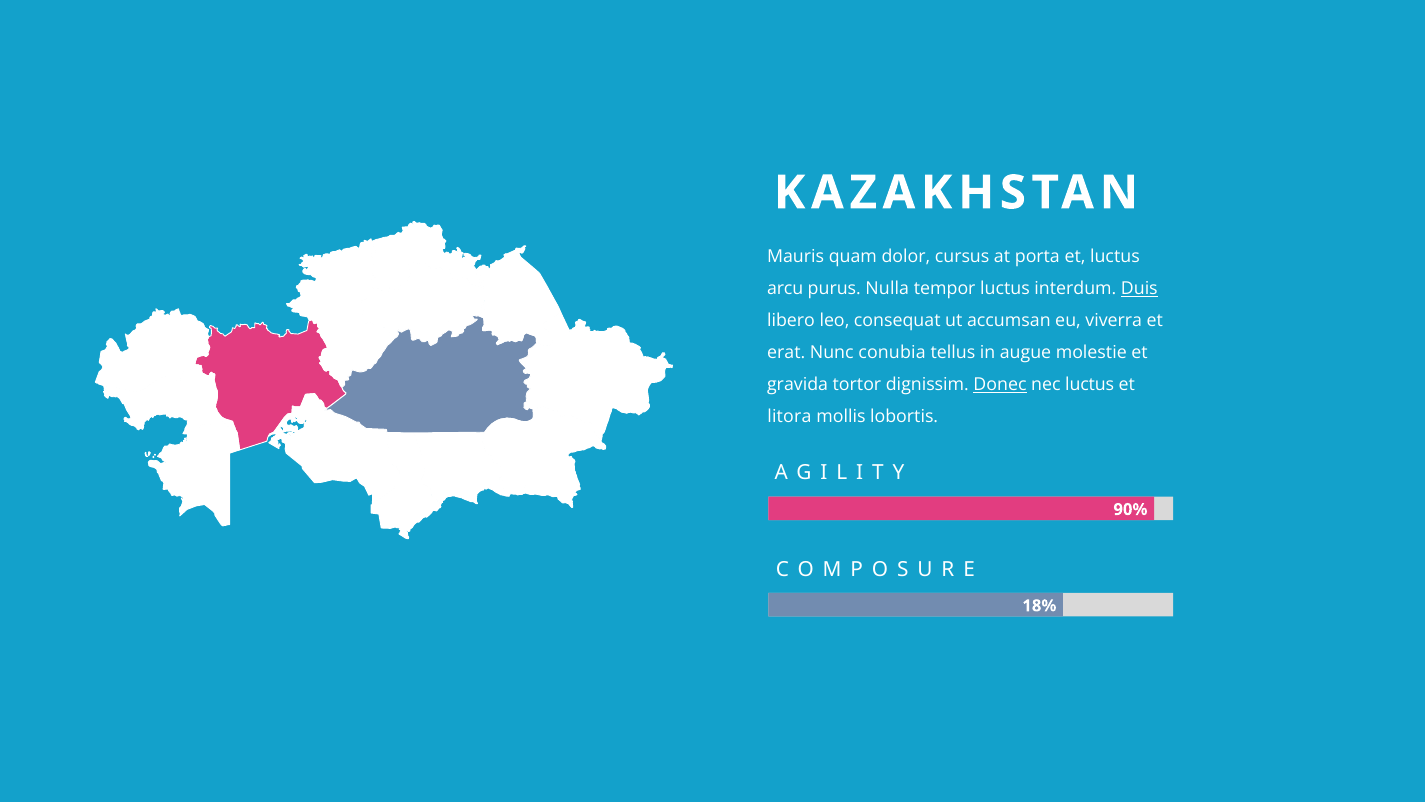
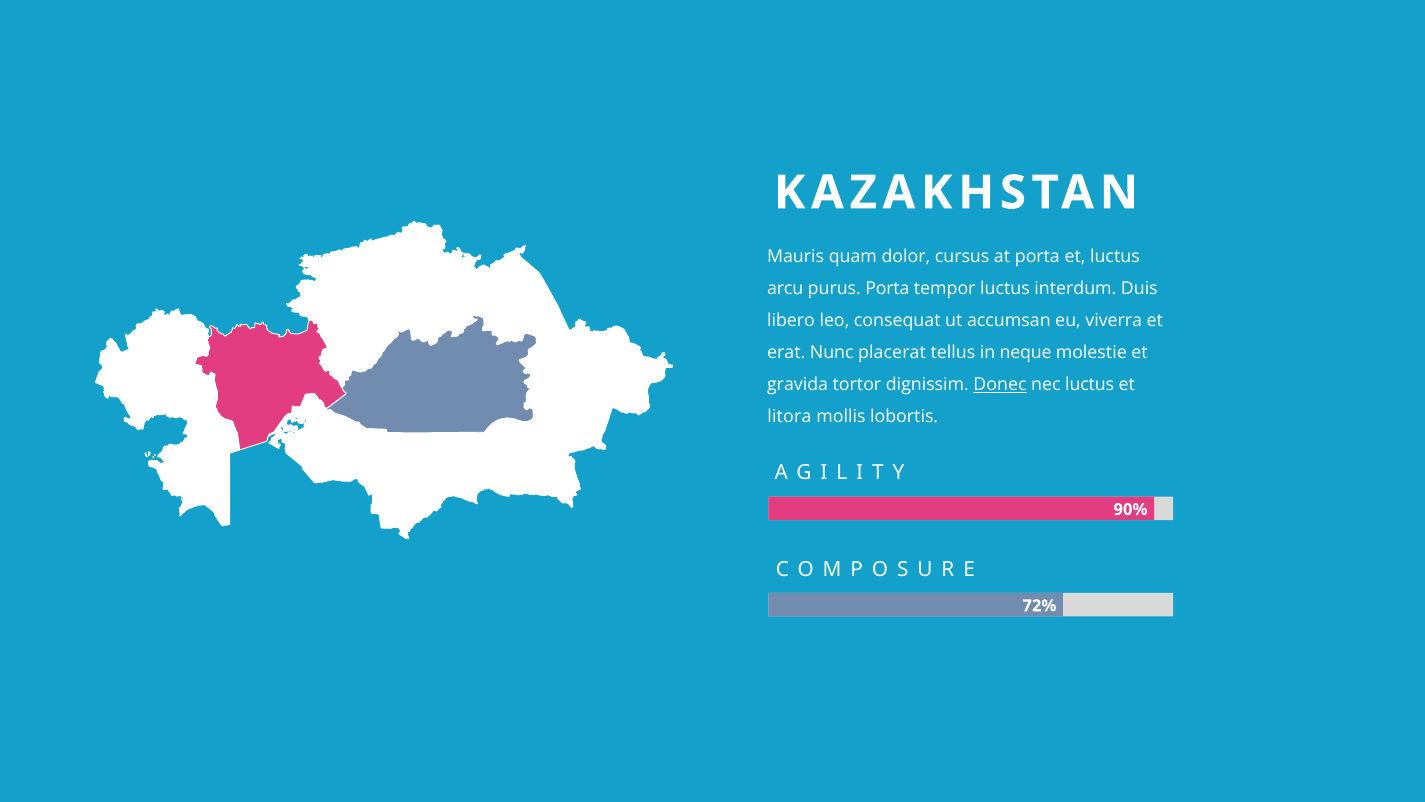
purus Nulla: Nulla -> Porta
Duis underline: present -> none
conubia: conubia -> placerat
augue: augue -> neque
18%: 18% -> 72%
